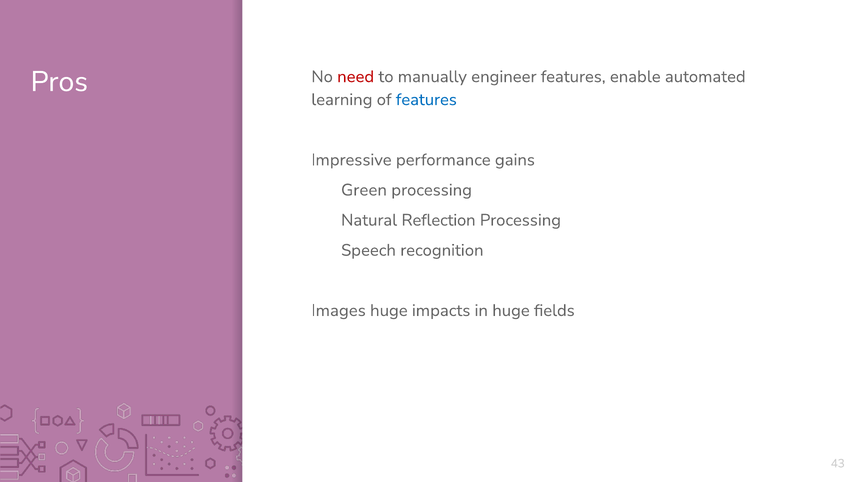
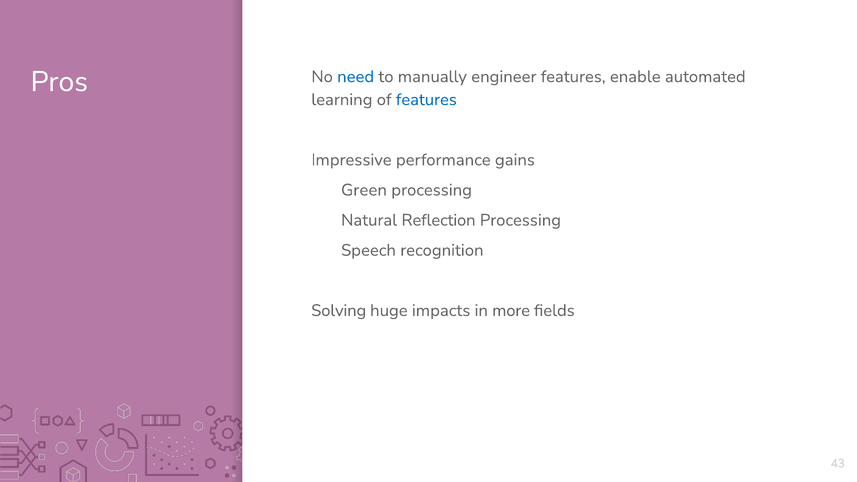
need colour: red -> blue
Images: Images -> Solving
in huge: huge -> more
